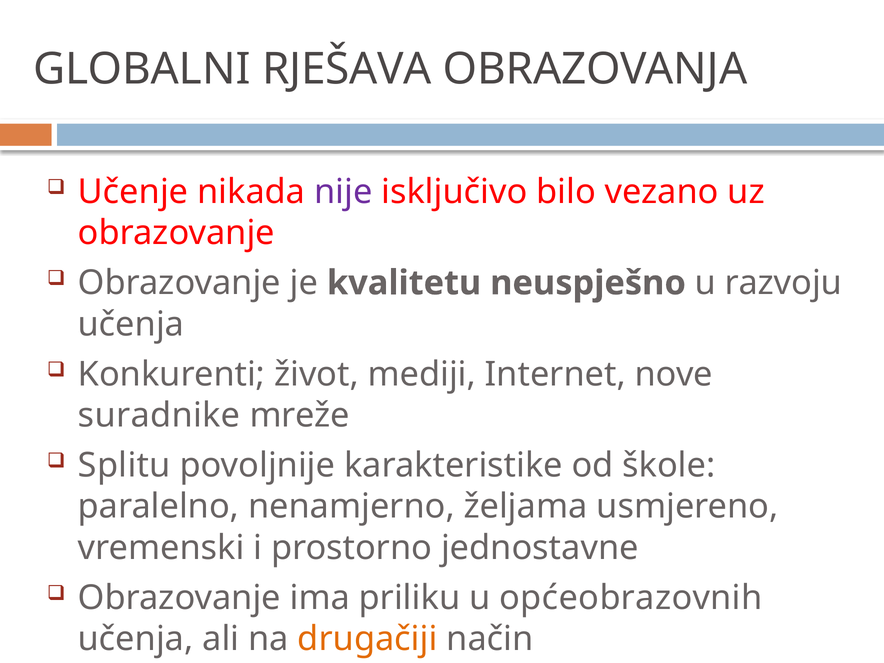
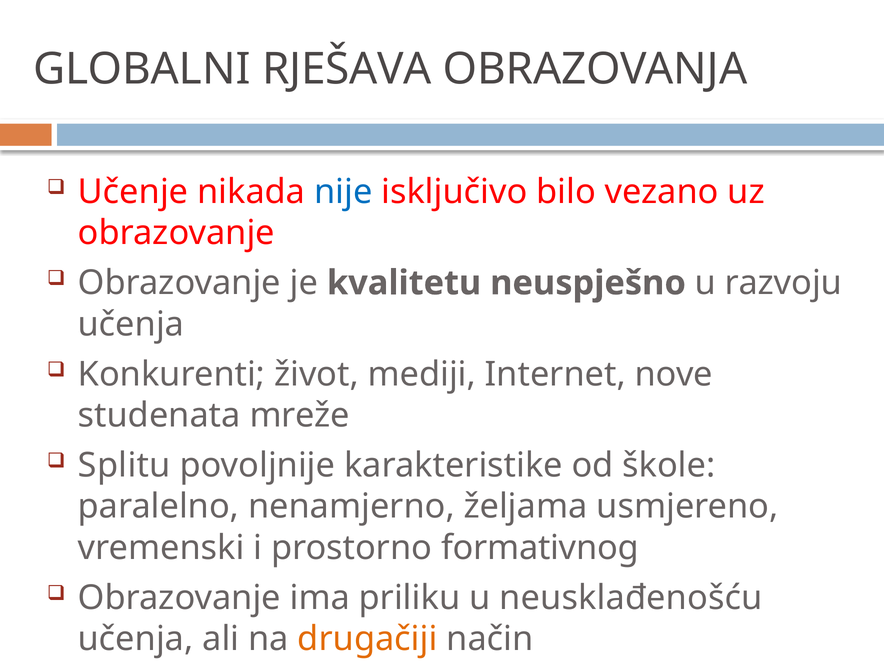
nije colour: purple -> blue
suradnike: suradnike -> studenata
jednostavne: jednostavne -> formativnog
općeobrazovnih: općeobrazovnih -> neusklađenošću
